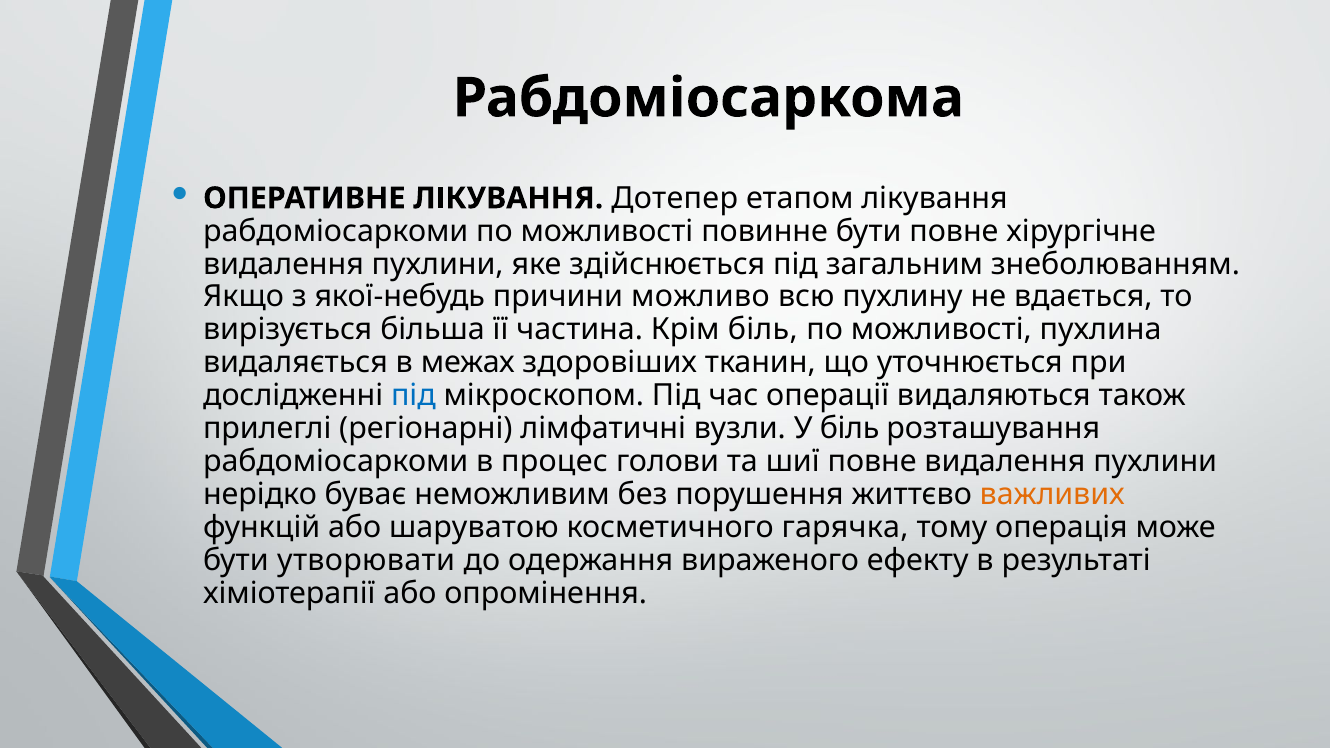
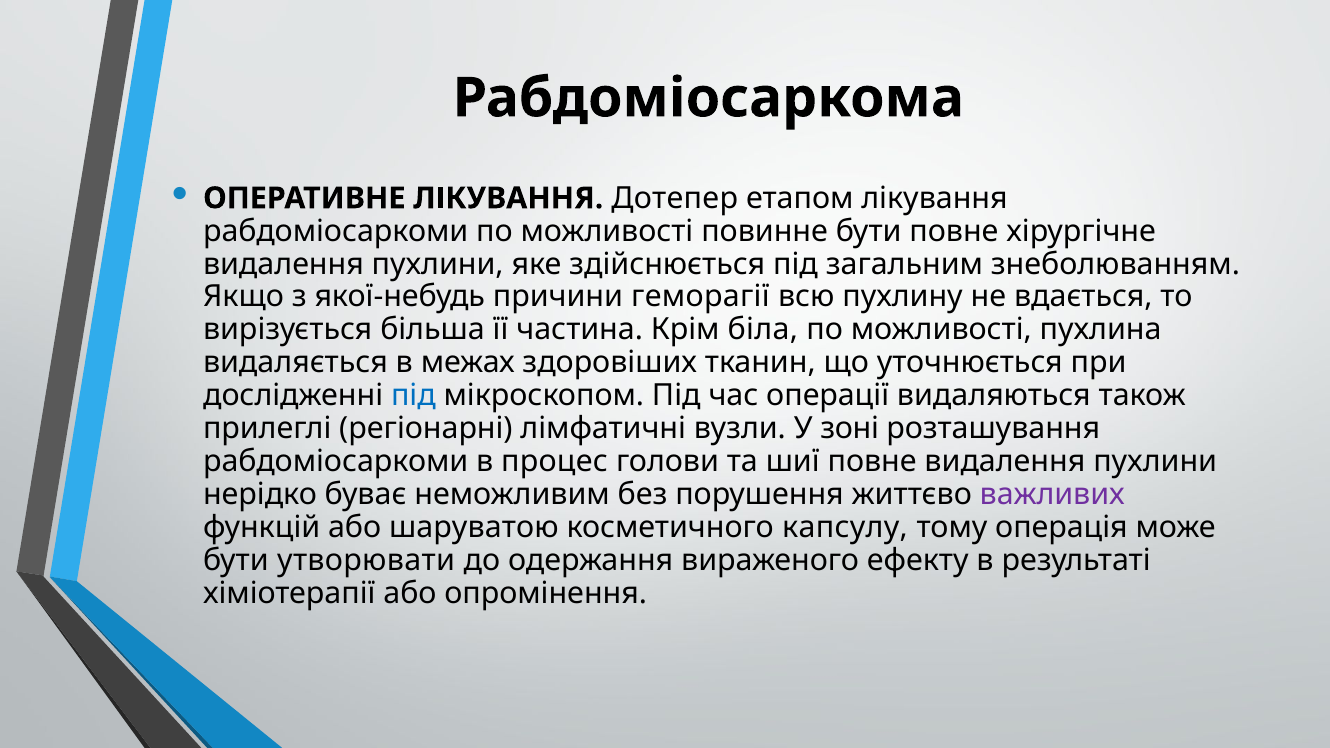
можливо: можливо -> геморагії
Крім біль: біль -> біла
У біль: біль -> зоні
важливих colour: orange -> purple
гарячка: гарячка -> капсулу
